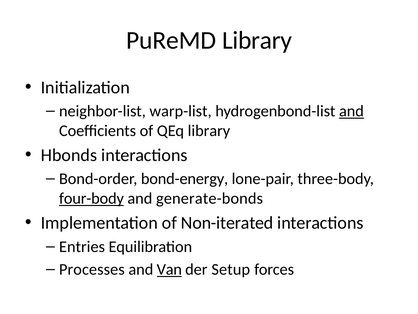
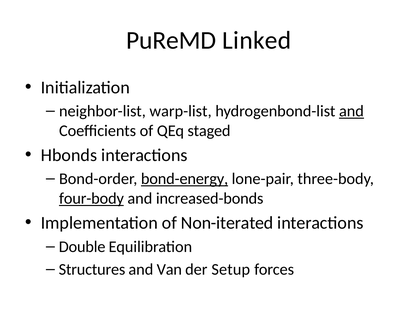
PuReMD Library: Library -> Linked
QEq library: library -> staged
bond-energy underline: none -> present
generate-bonds: generate-bonds -> increased-bonds
Entries: Entries -> Double
Processes: Processes -> Structures
Van underline: present -> none
